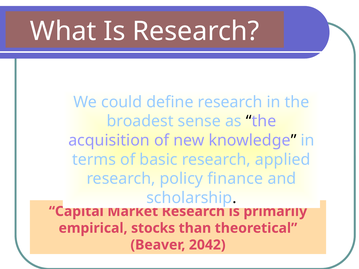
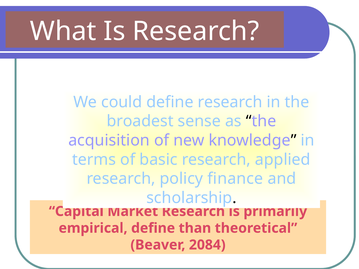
empirical stocks: stocks -> define
2042: 2042 -> 2084
